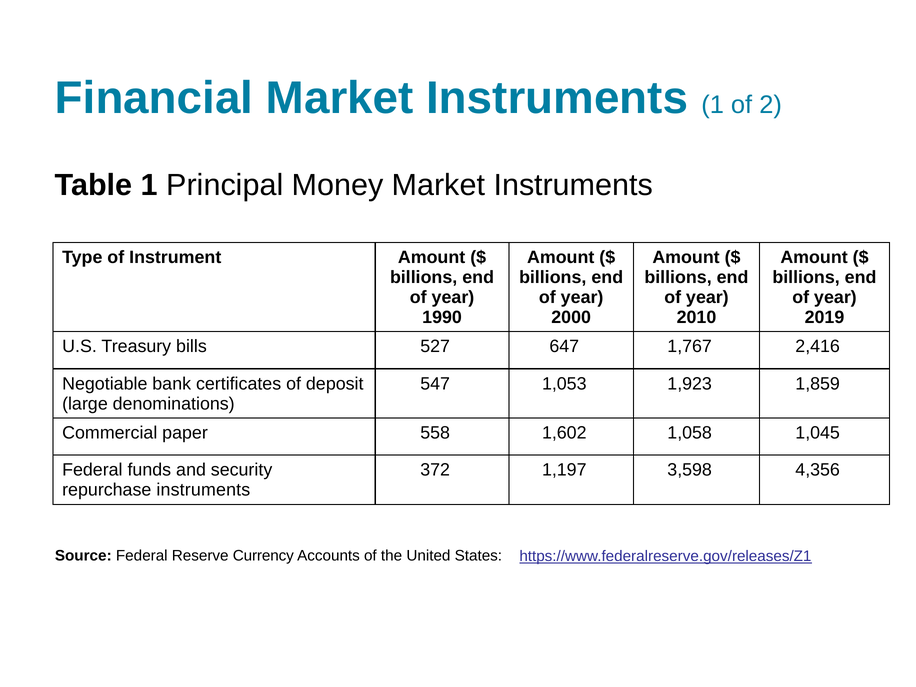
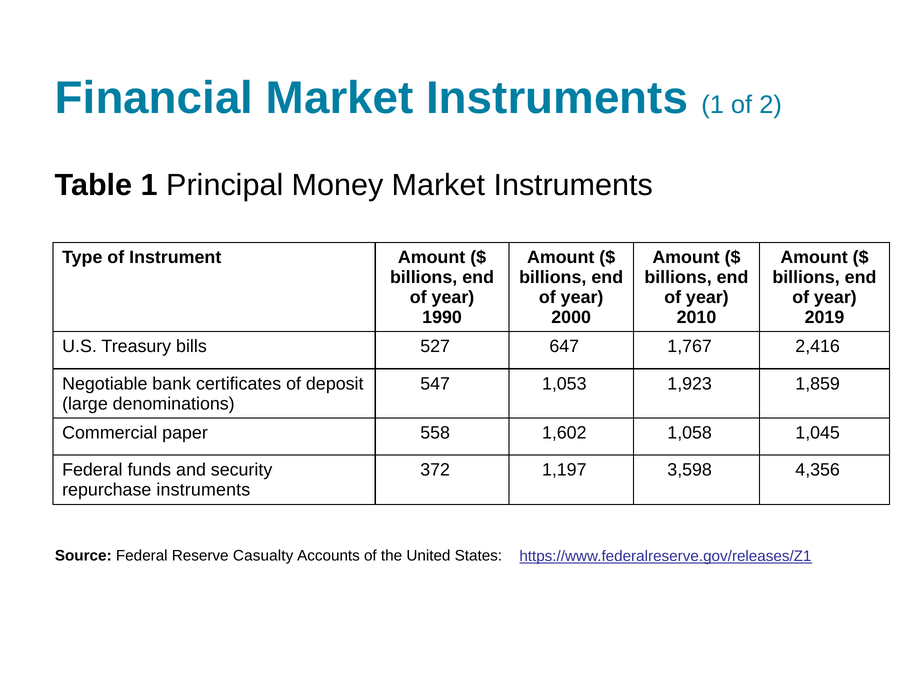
Currency: Currency -> Casualty
